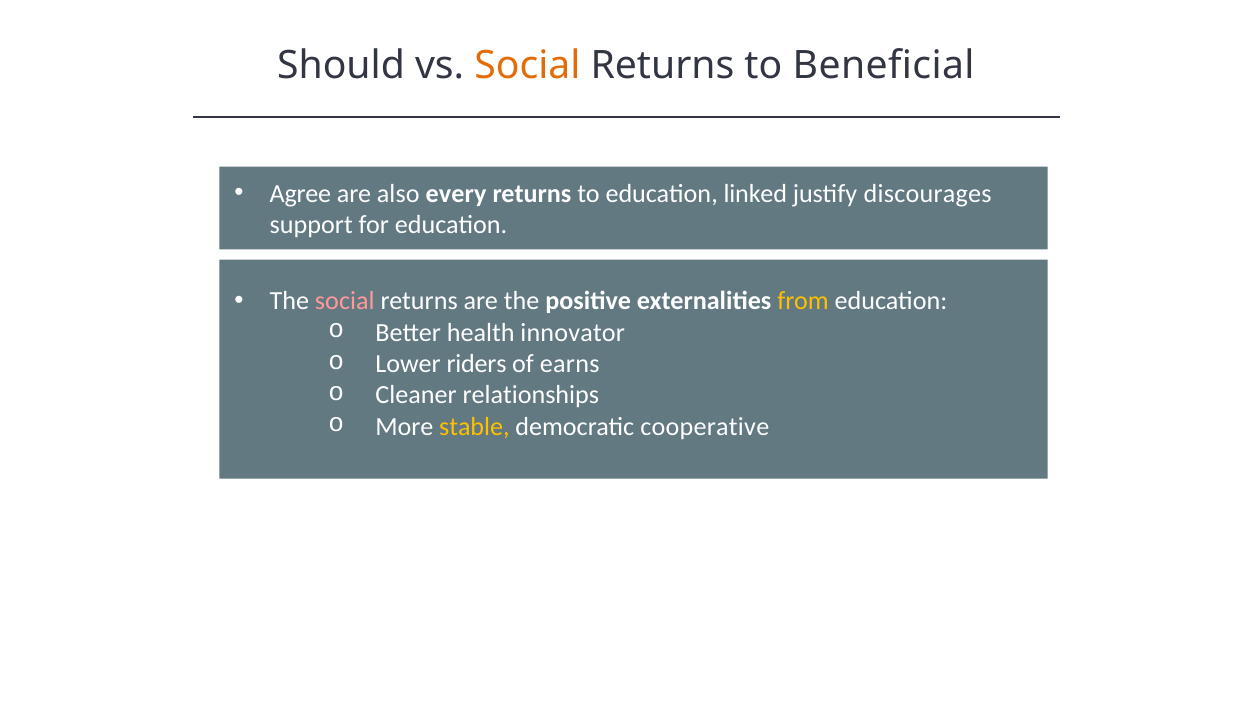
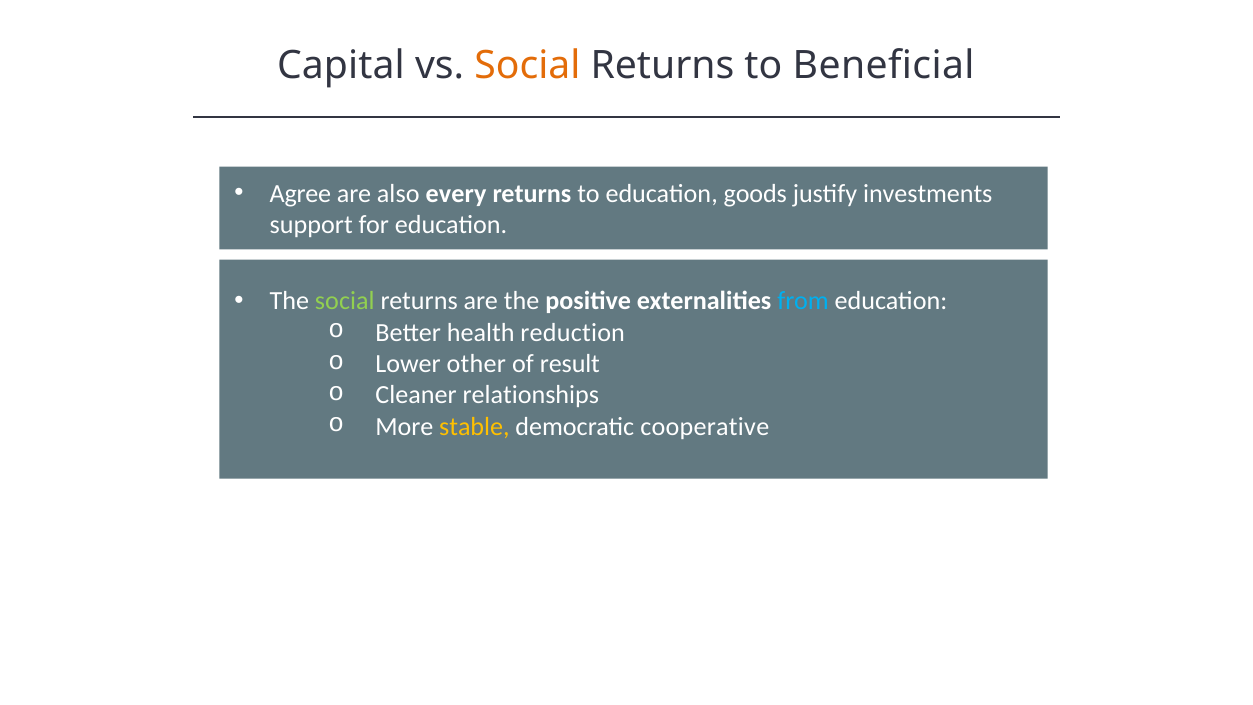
Should: Should -> Capital
linked: linked -> goods
discourages: discourages -> investments
social at (345, 301) colour: pink -> light green
from colour: yellow -> light blue
innovator: innovator -> reduction
riders: riders -> other
earns: earns -> result
